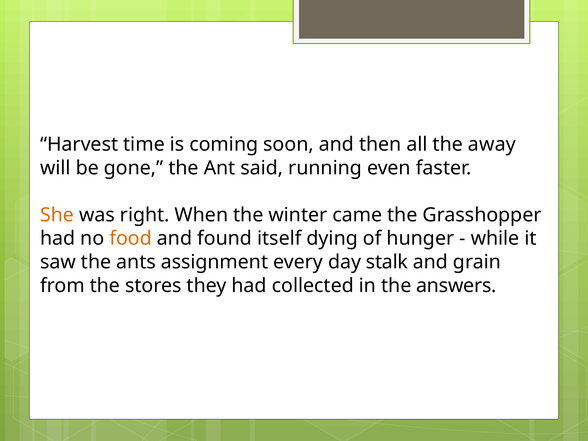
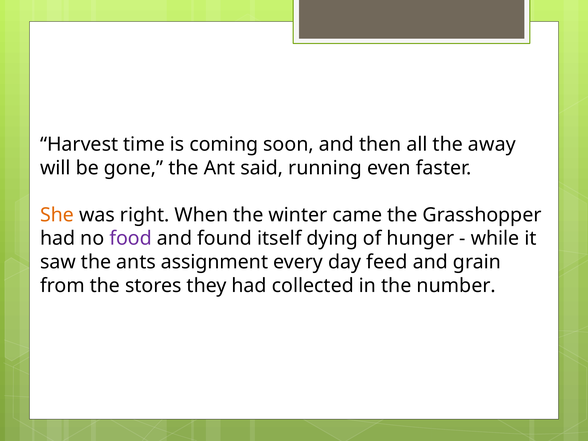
food colour: orange -> purple
stalk: stalk -> feed
answers: answers -> number
